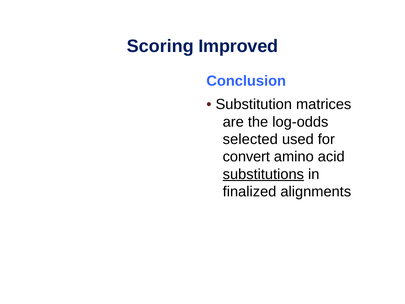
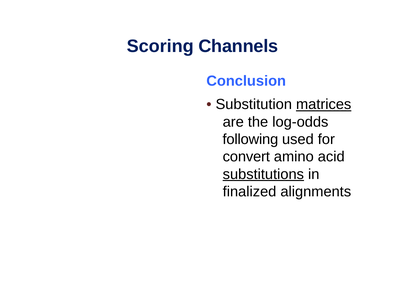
Improved: Improved -> Channels
matrices underline: none -> present
selected: selected -> following
